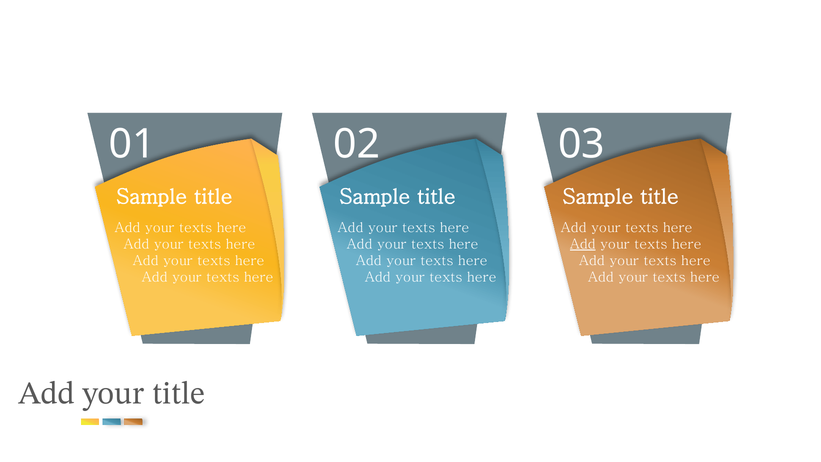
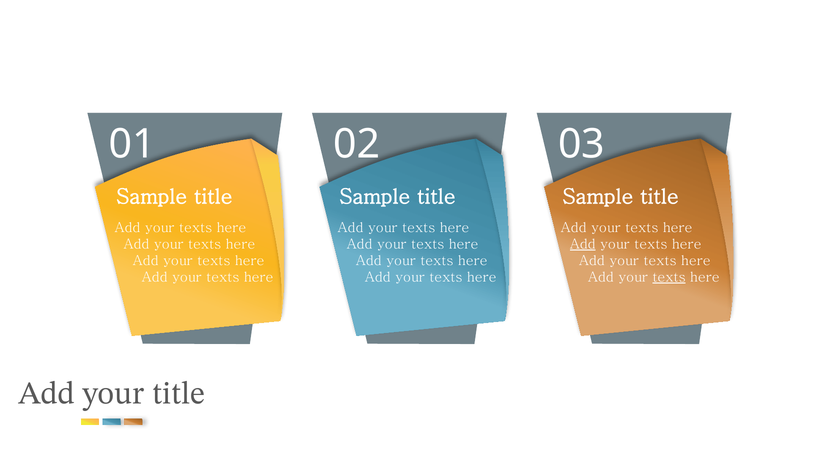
texts at (669, 277) underline: none -> present
